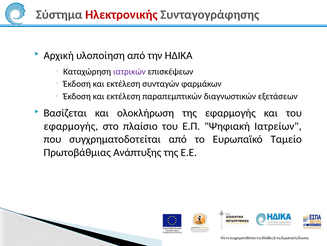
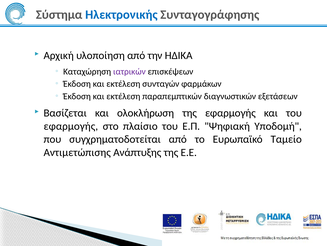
Ηλεκτρονικής colour: red -> blue
Ιατρείων: Ιατρείων -> Υποδομή
Πρωτοβάθμιας: Πρωτοβάθμιας -> Αντιμετώπισης
